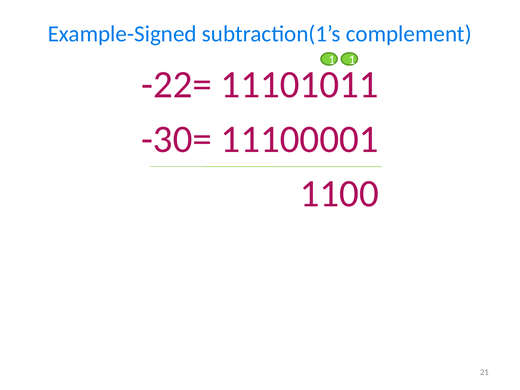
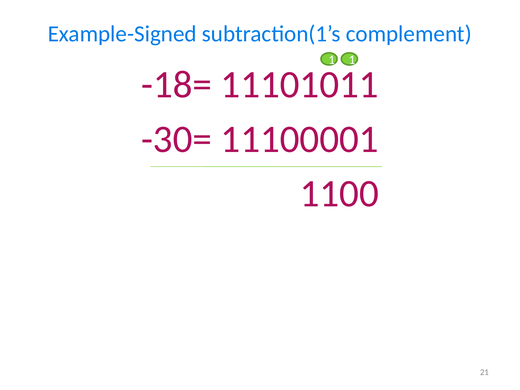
-22=: -22= -> -18=
